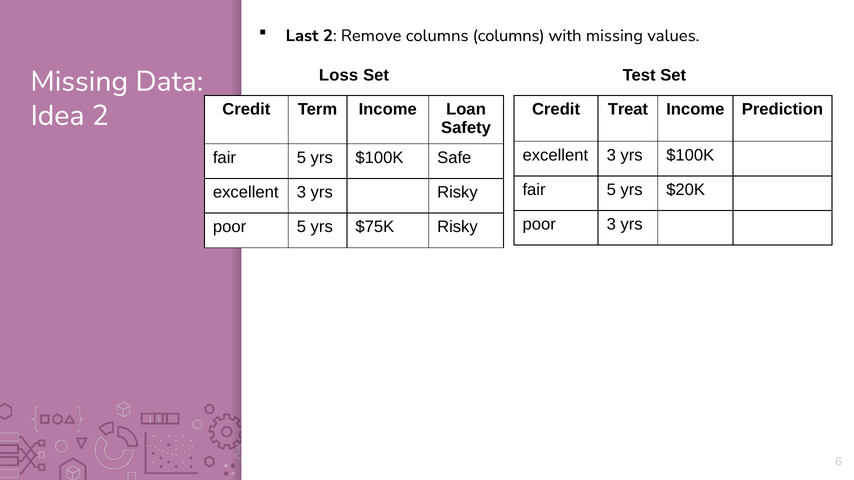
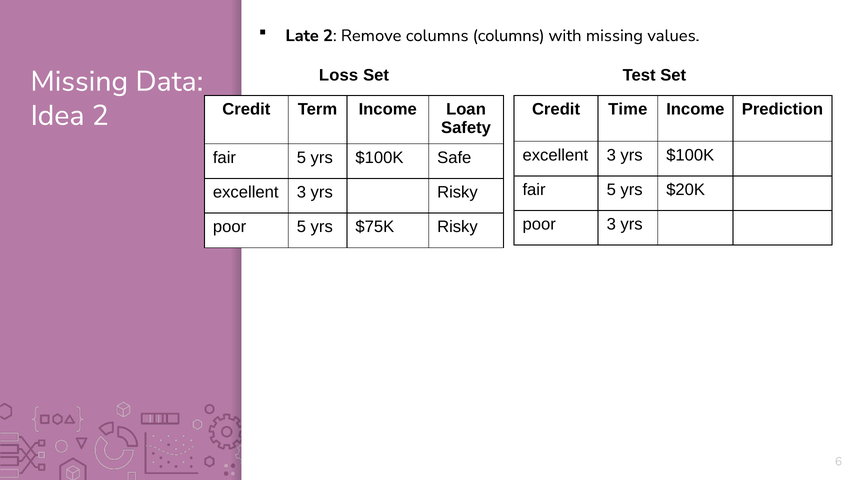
Last: Last -> Late
Treat: Treat -> Time
